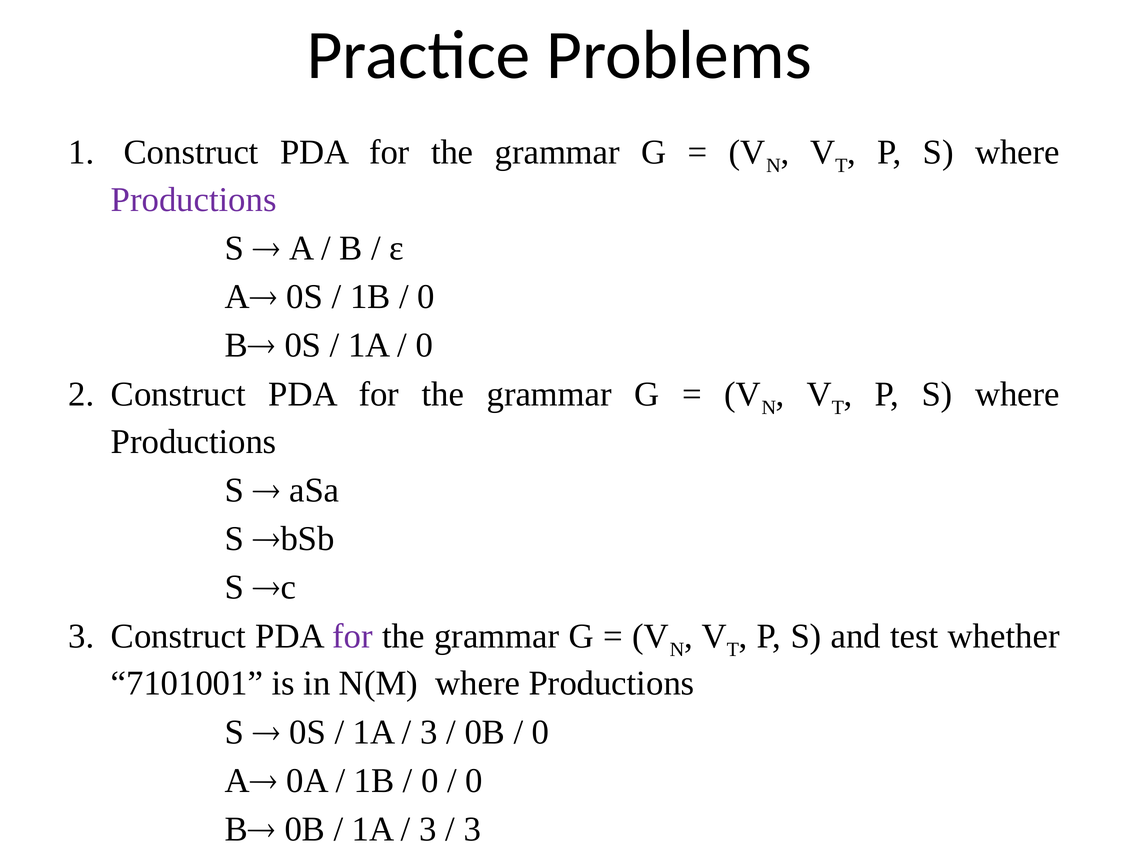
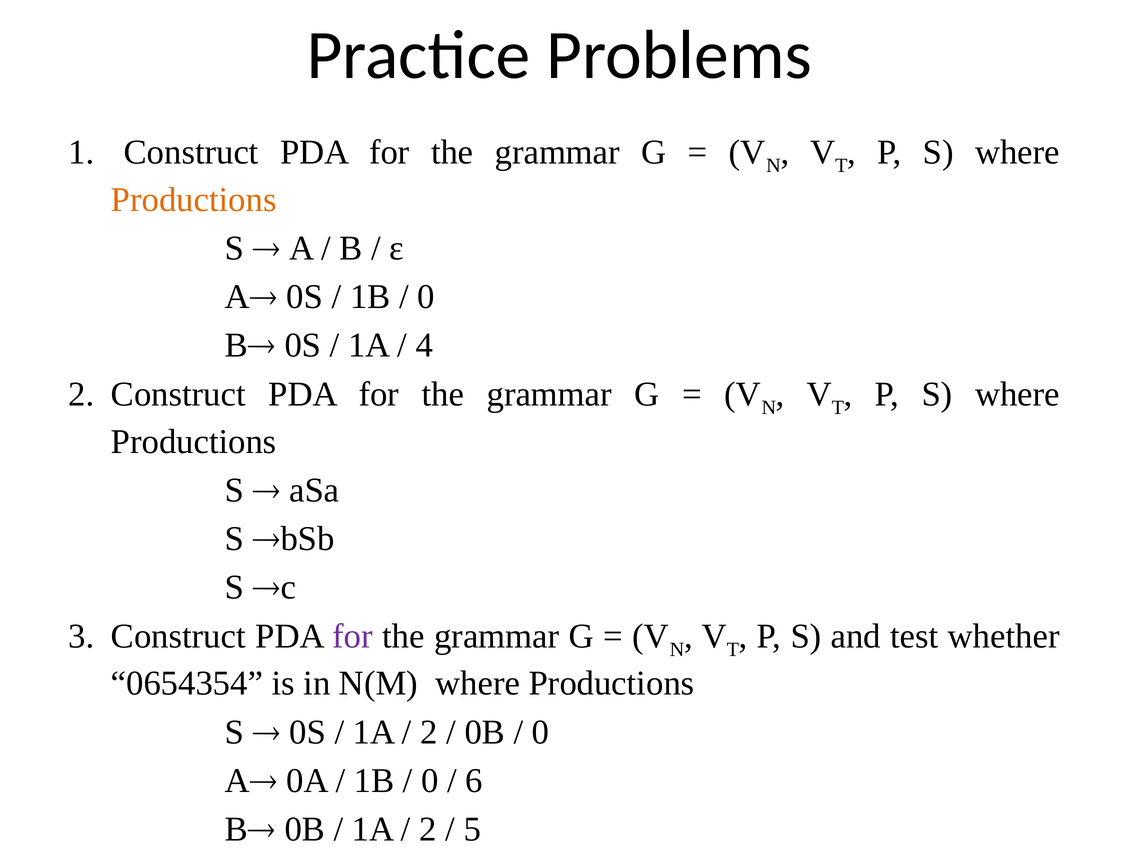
Productions at (194, 200) colour: purple -> orange
0 at (424, 346): 0 -> 4
7101001: 7101001 -> 0654354
3 at (429, 733): 3 -> 2
0 at (474, 781): 0 -> 6
3 at (428, 830): 3 -> 2
3 at (472, 830): 3 -> 5
